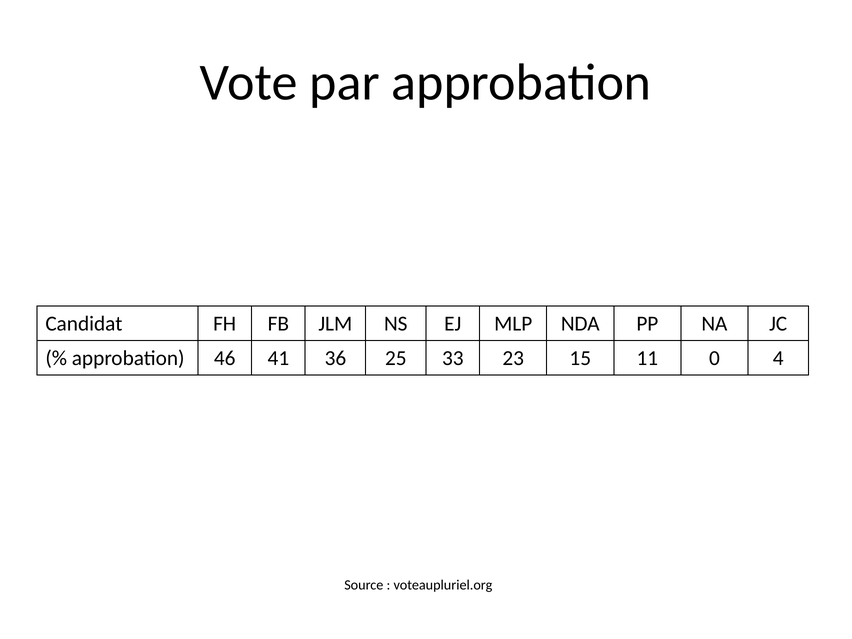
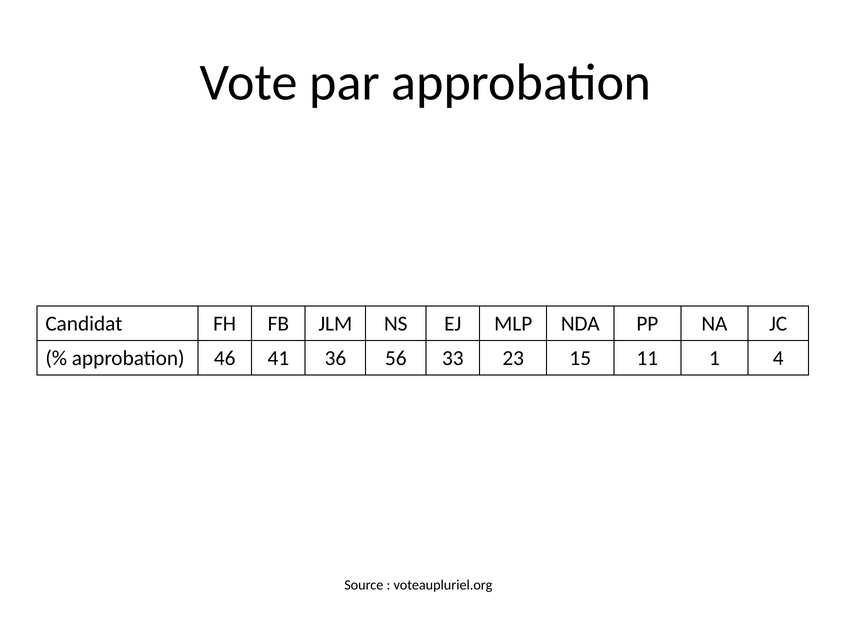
25: 25 -> 56
0: 0 -> 1
